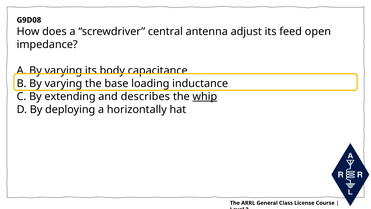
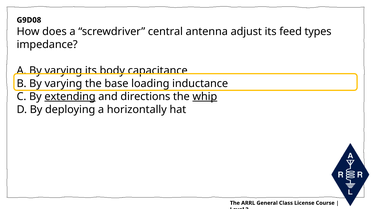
open: open -> types
extending underline: none -> present
describes: describes -> directions
